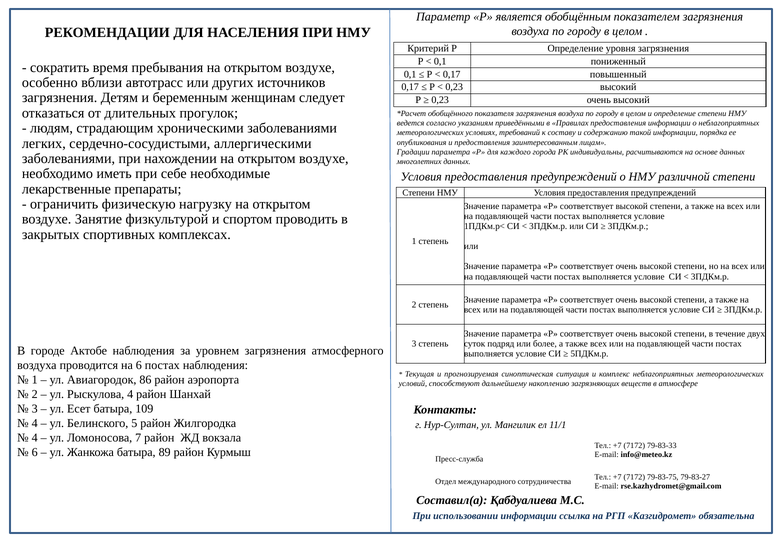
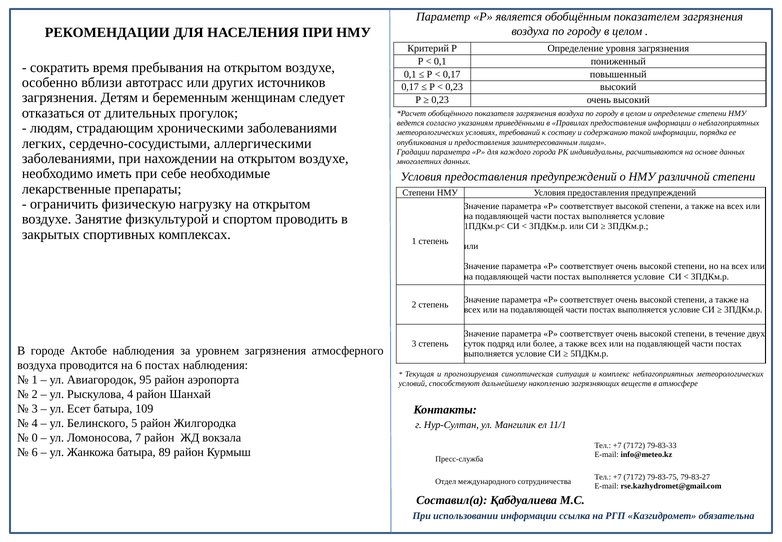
86: 86 -> 95
4 at (35, 437): 4 -> 0
